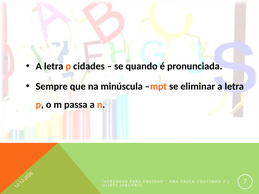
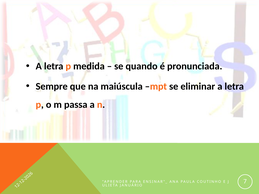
cidades: cidades -> medida
minúscula: minúscula -> maiúscula
